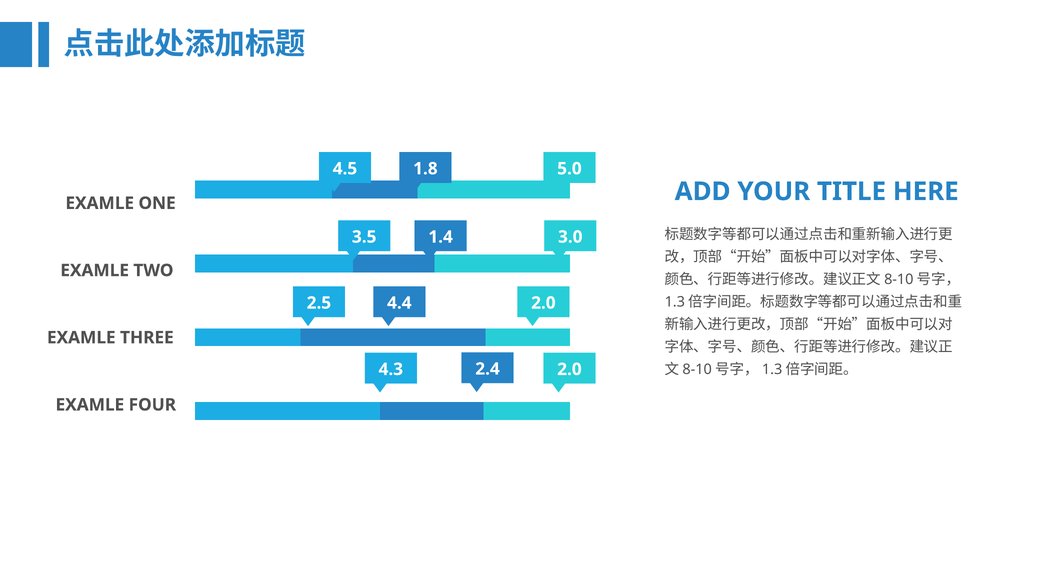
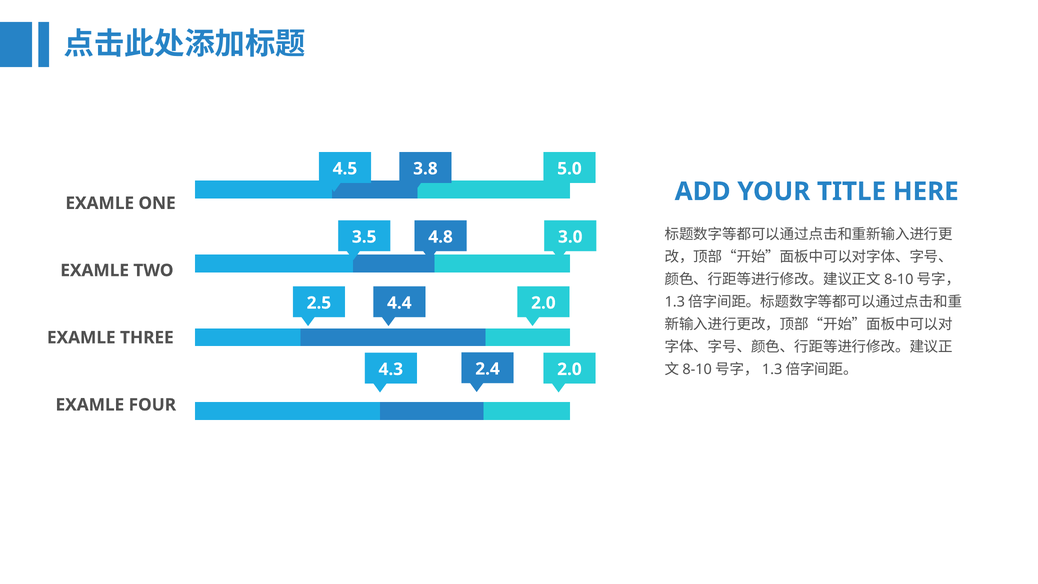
1.8: 1.8 -> 3.8
1.4: 1.4 -> 4.8
